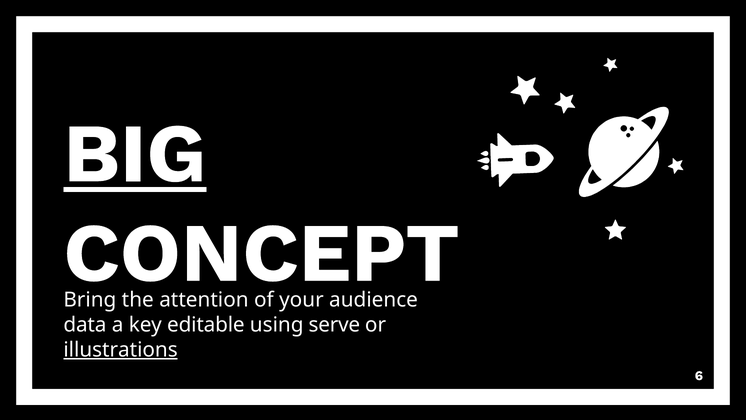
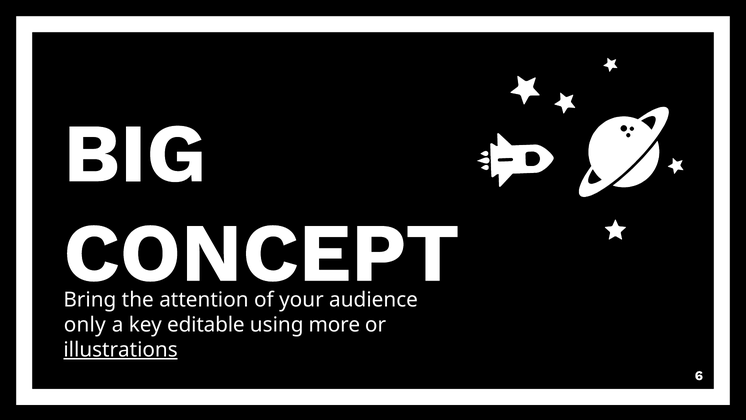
BIG underline: present -> none
data: data -> only
serve: serve -> more
